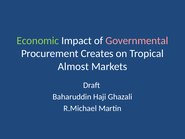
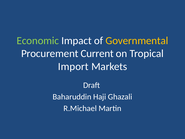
Governmental colour: pink -> yellow
Creates: Creates -> Current
Almost: Almost -> Import
